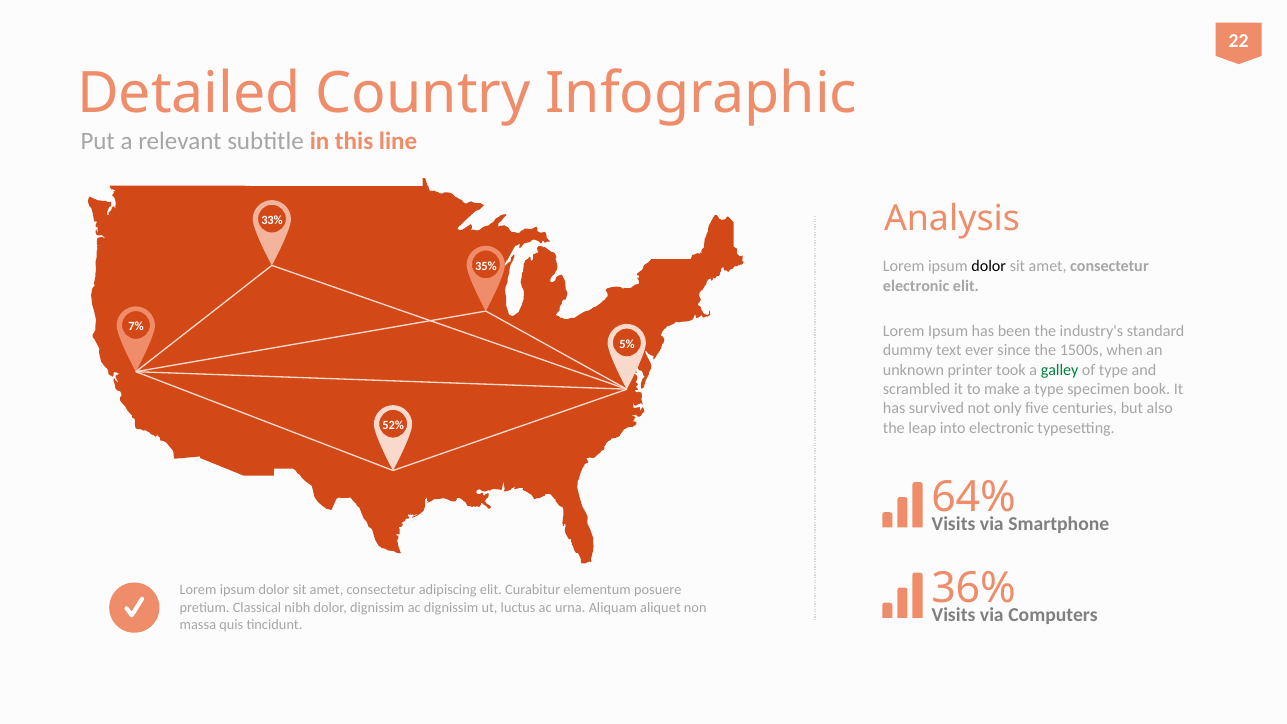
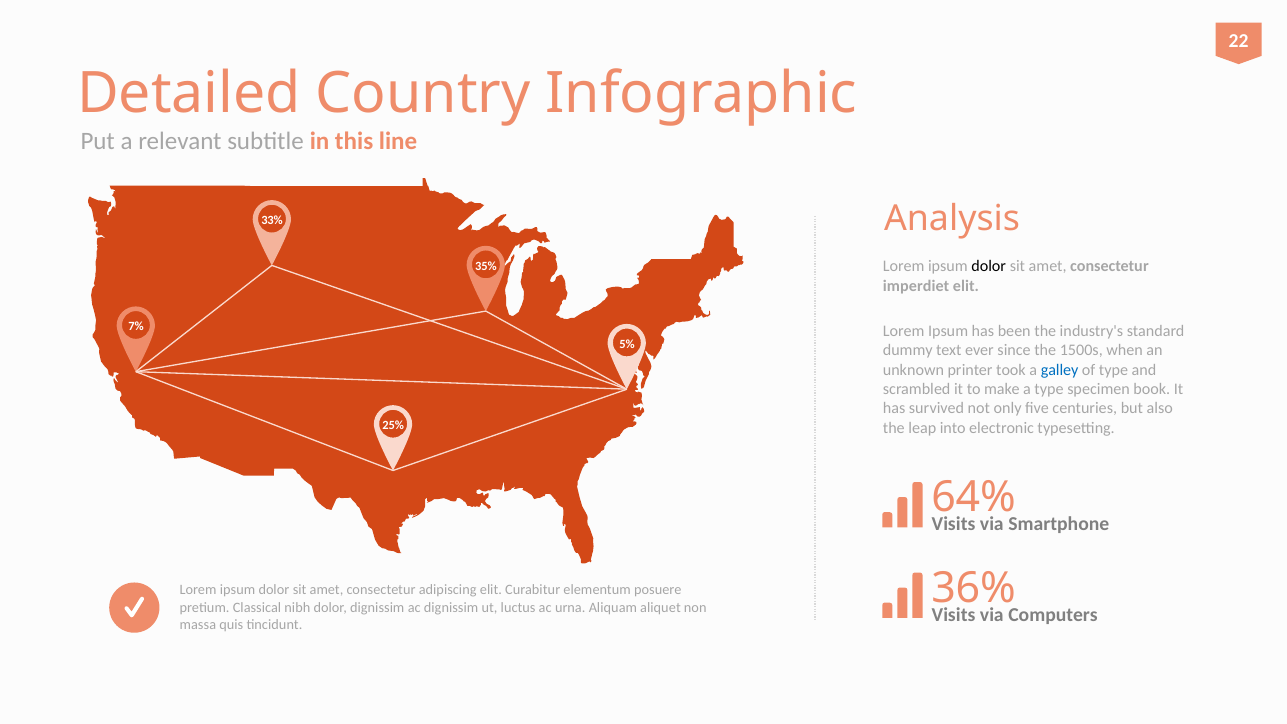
electronic at (916, 286): electronic -> imperdiet
galley colour: green -> blue
52%: 52% -> 25%
